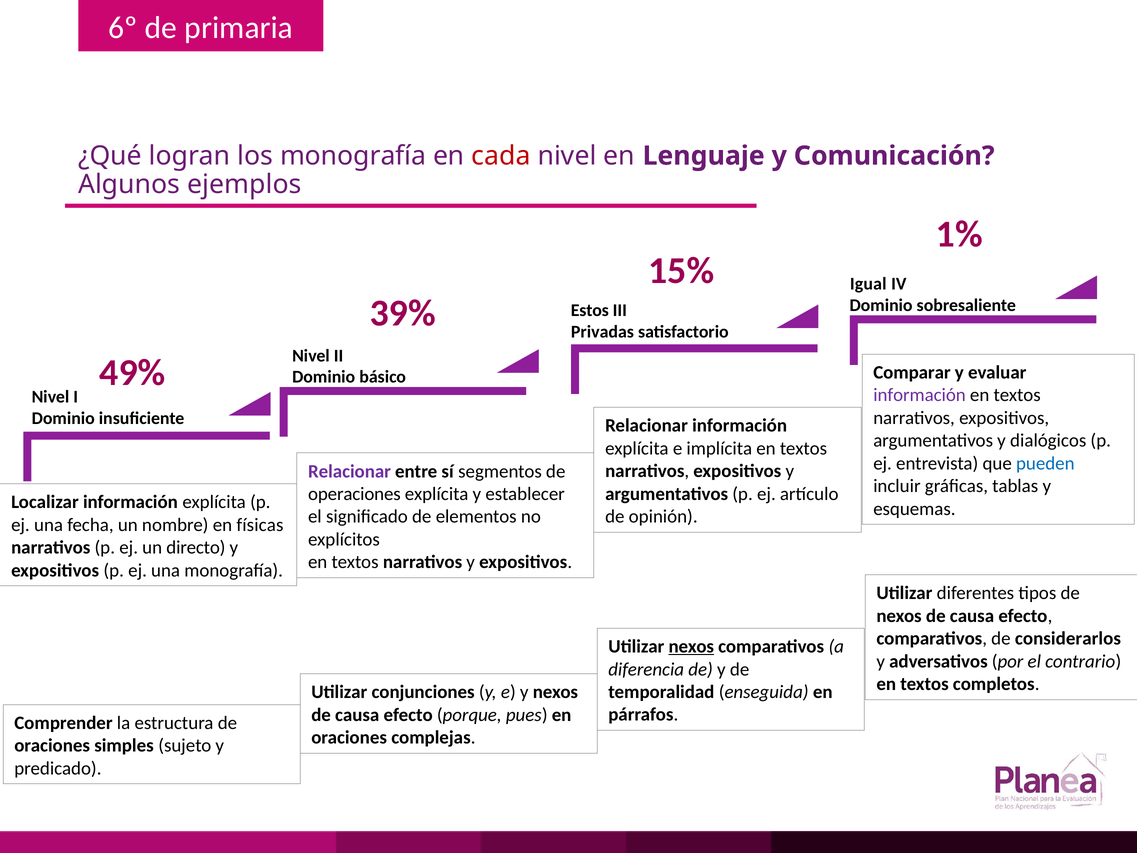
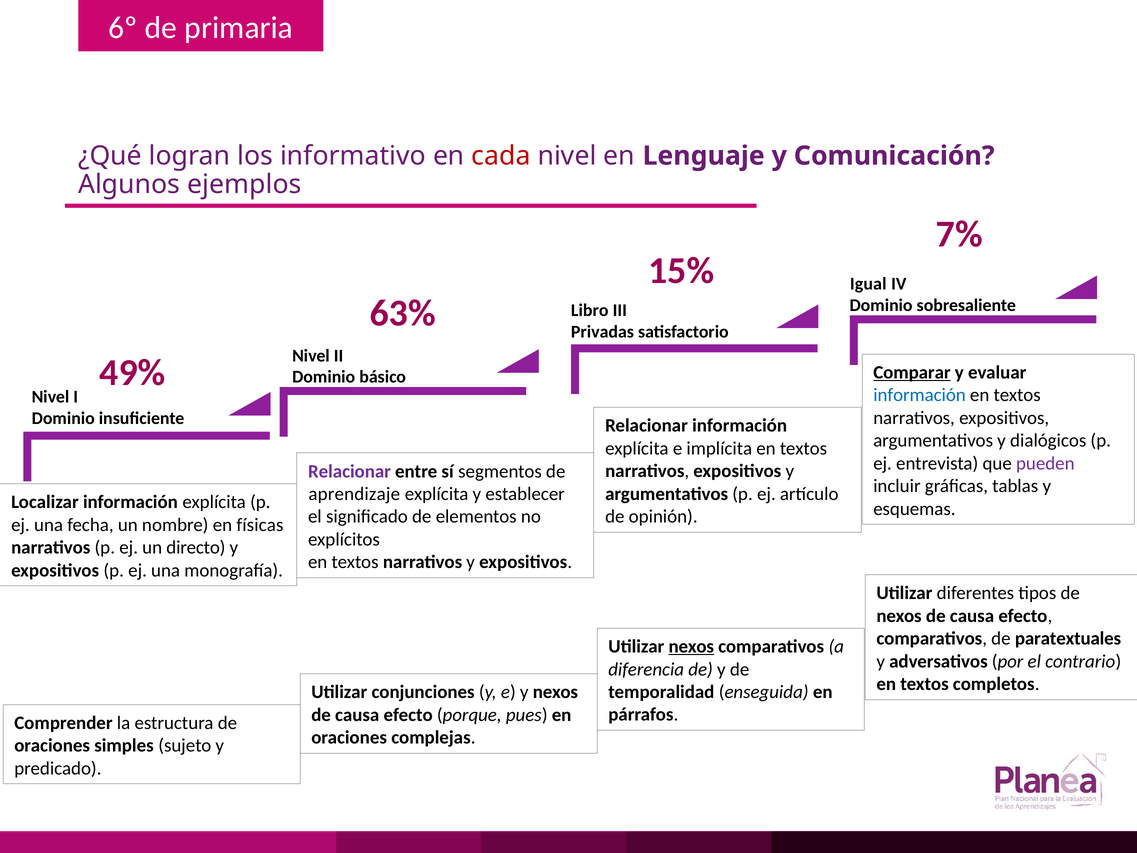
los monografía: monografía -> informativo
1%: 1% -> 7%
39%: 39% -> 63%
Estos: Estos -> Libro
Comparar underline: none -> present
información at (920, 395) colour: purple -> blue
pueden colour: blue -> purple
operaciones: operaciones -> aprendizaje
considerarlos: considerarlos -> paratextuales
